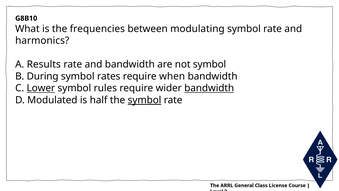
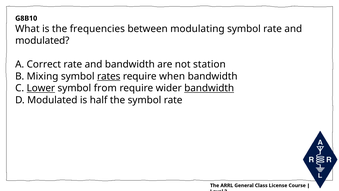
harmonics at (42, 41): harmonics -> modulated
Results: Results -> Correct
not symbol: symbol -> station
During: During -> Mixing
rates underline: none -> present
rules: rules -> from
symbol at (144, 100) underline: present -> none
